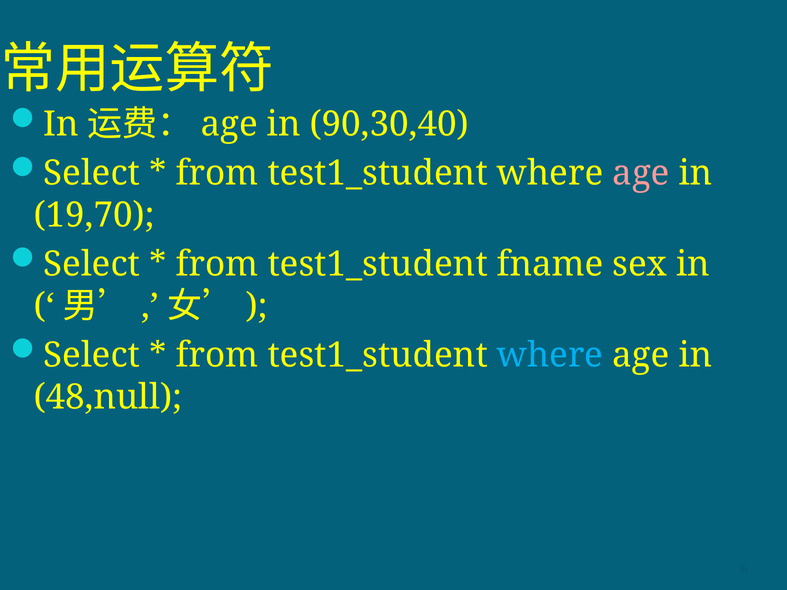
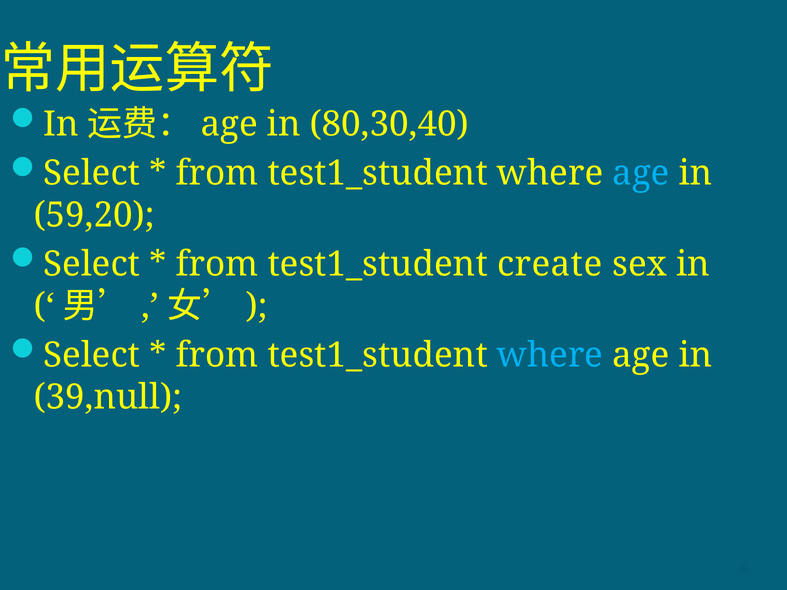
90,30,40: 90,30,40 -> 80,30,40
age at (641, 173) colour: pink -> light blue
19,70: 19,70 -> 59,20
fname: fname -> create
48,null: 48,null -> 39,null
